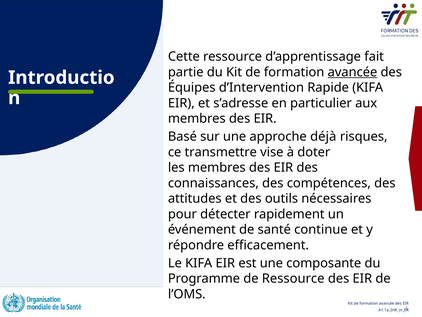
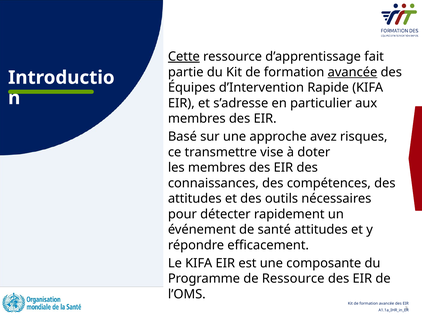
Cette underline: none -> present
déjà: déjà -> avez
santé continue: continue -> attitudes
